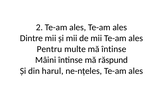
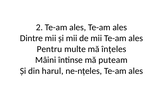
mă întinse: întinse -> înțeles
răspund: răspund -> puteam
